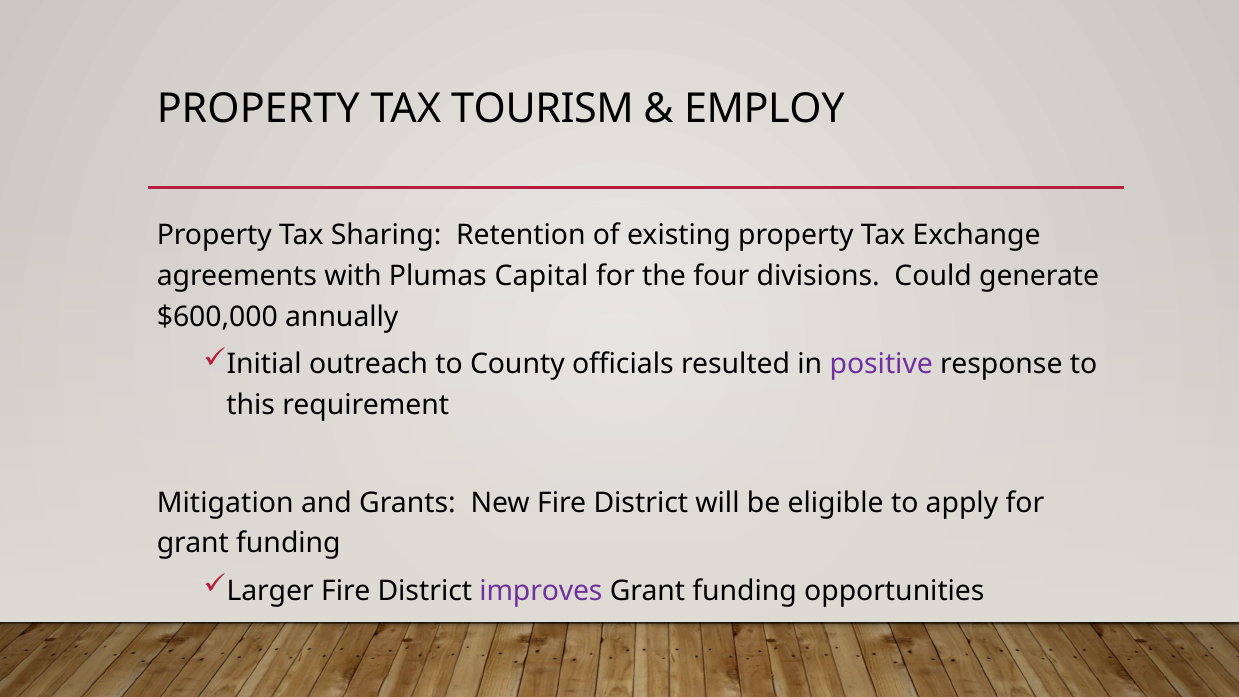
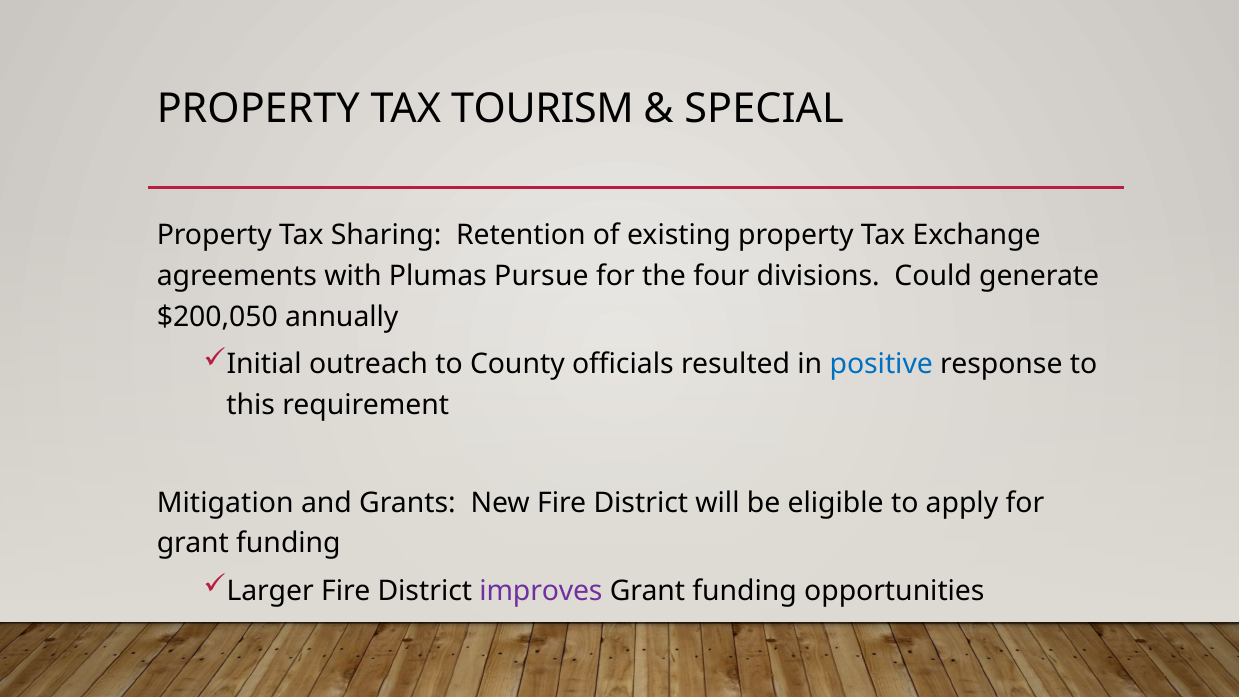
EMPLOY: EMPLOY -> SPECIAL
Capital: Capital -> Pursue
$600,000: $600,000 -> $200,050
positive colour: purple -> blue
